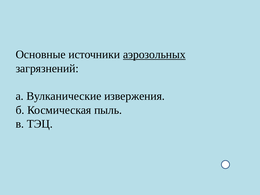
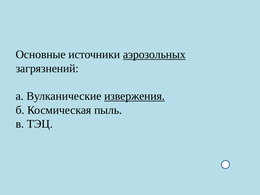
извержения underline: none -> present
